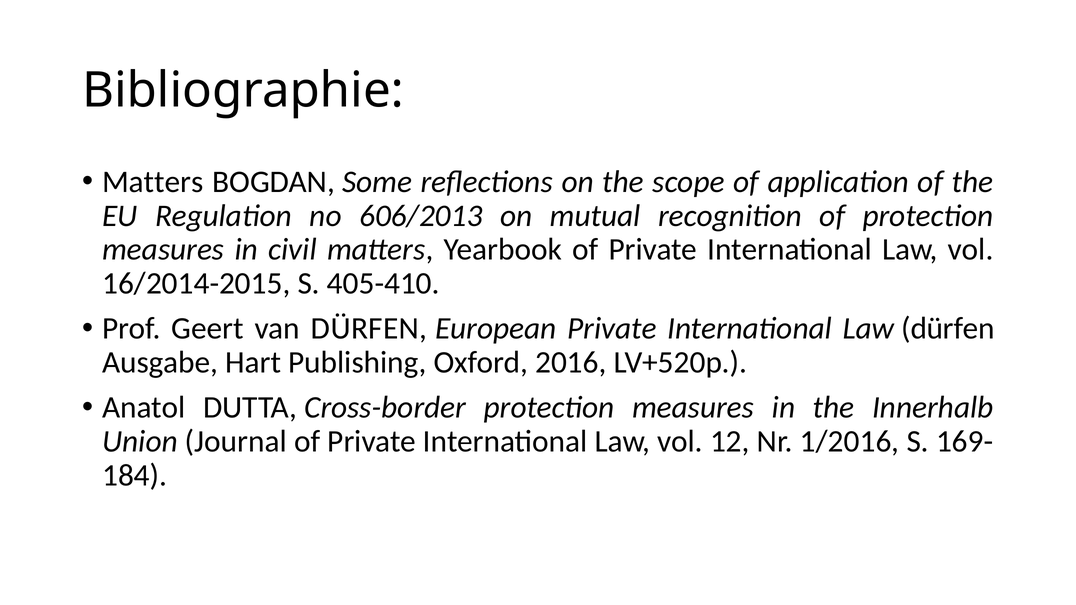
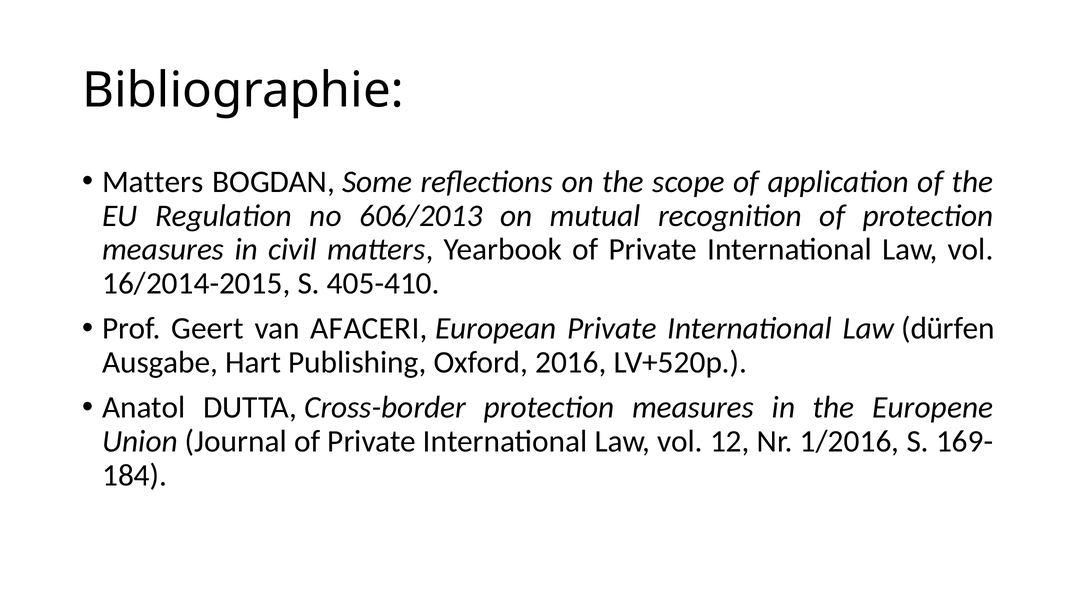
van DÜRFEN: DÜRFEN -> AFACERI
Innerhalb: Innerhalb -> Europene
